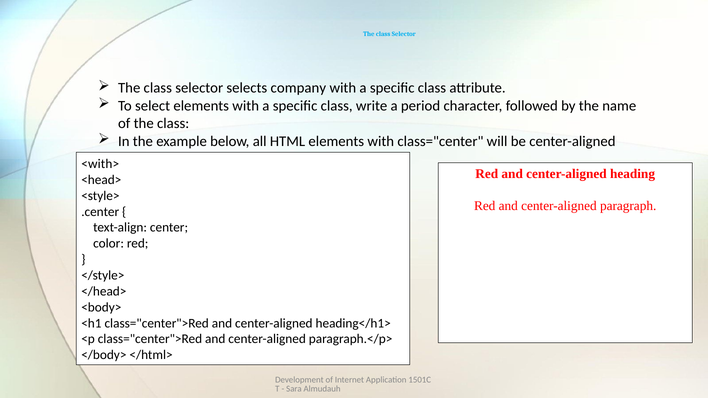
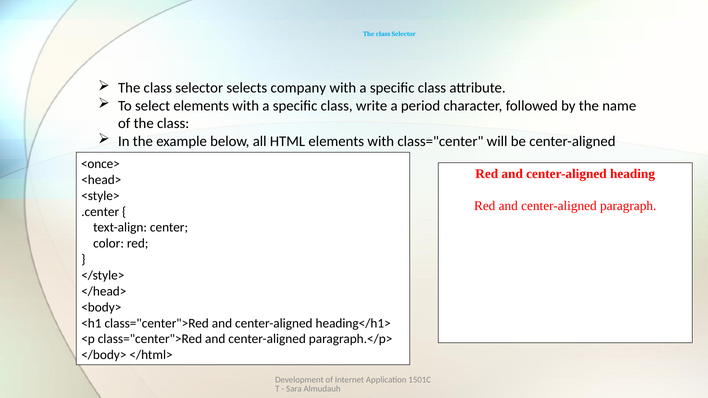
<with>: <with> -> <once>
